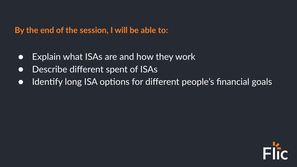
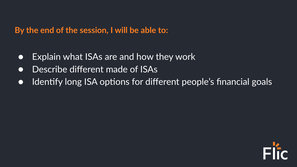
spent: spent -> made
